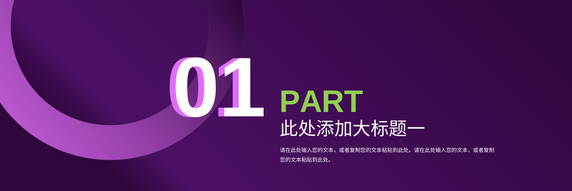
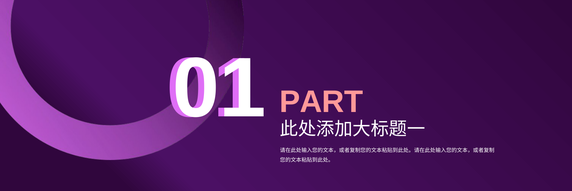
PART colour: light green -> pink
